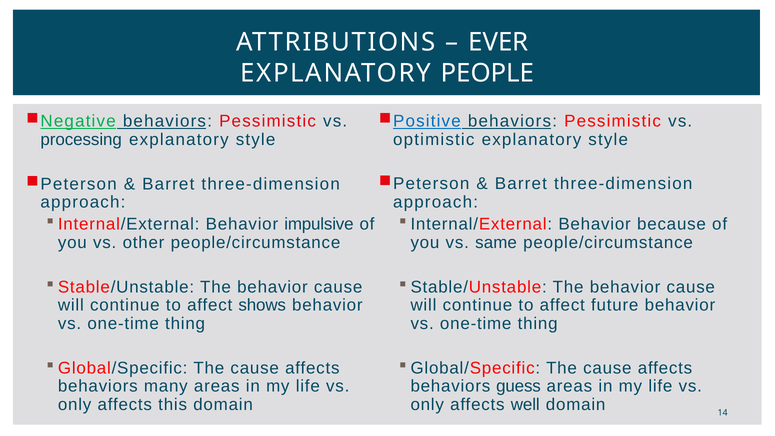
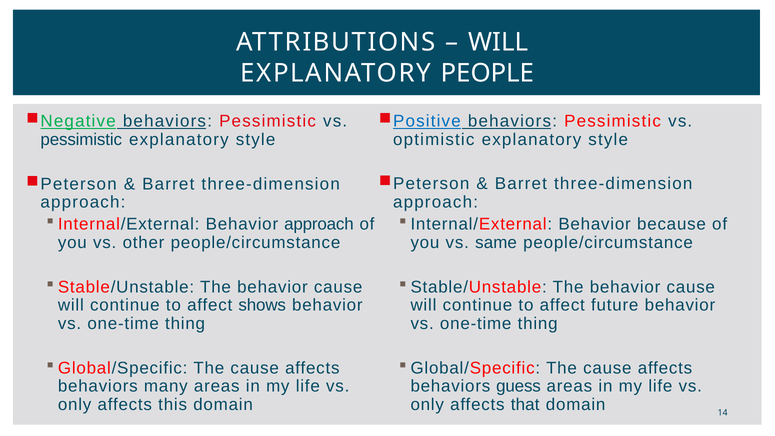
EVER at (498, 42): EVER -> WILL
processing at (81, 140): processing -> pessimistic
Behavior impulsive: impulsive -> approach
well: well -> that
